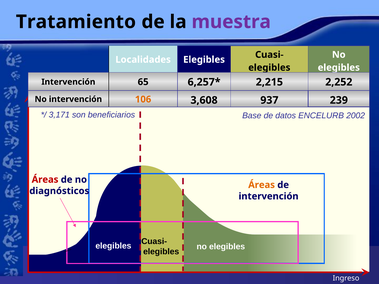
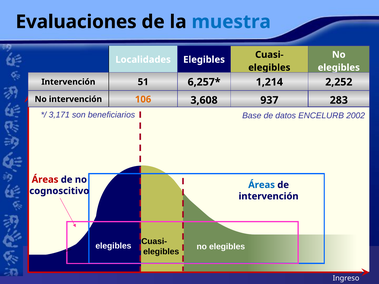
Tratamiento: Tratamiento -> Evaluaciones
muestra colour: purple -> blue
65: 65 -> 51
2,215: 2,215 -> 1,214
239: 239 -> 283
Áreas at (262, 185) colour: orange -> blue
diagnósticos: diagnósticos -> cognoscitivo
